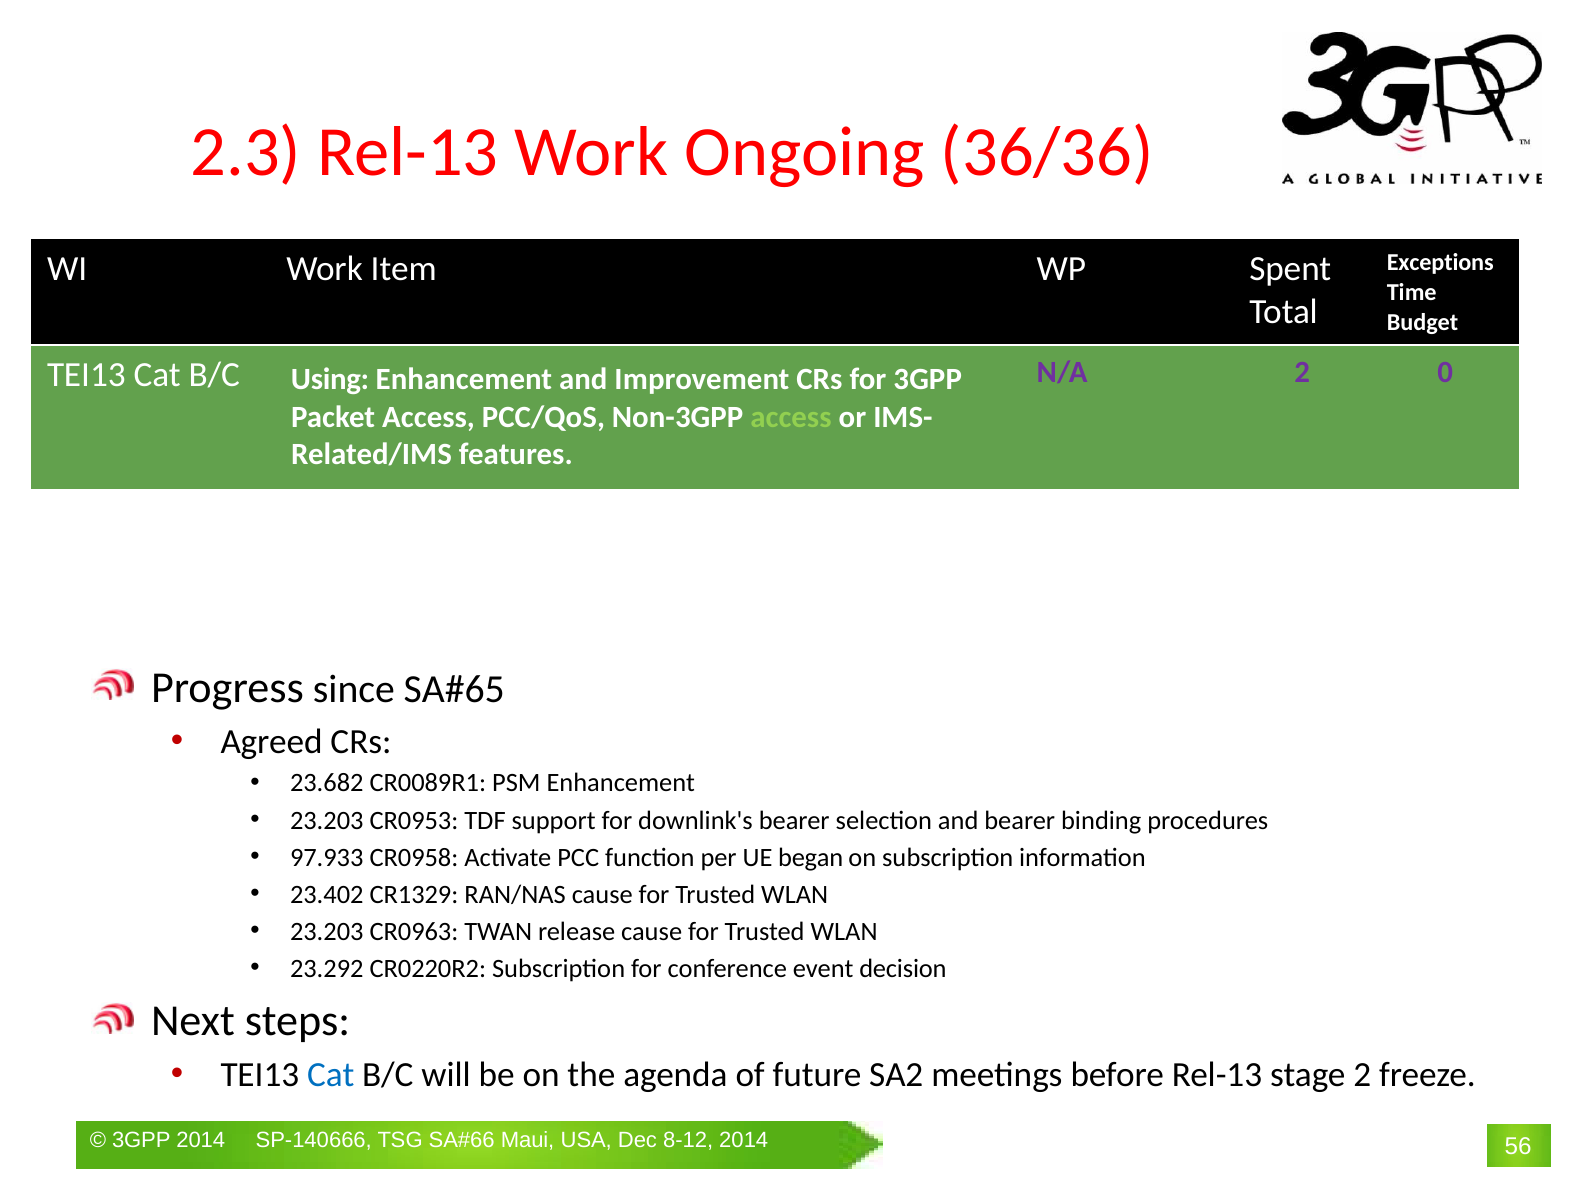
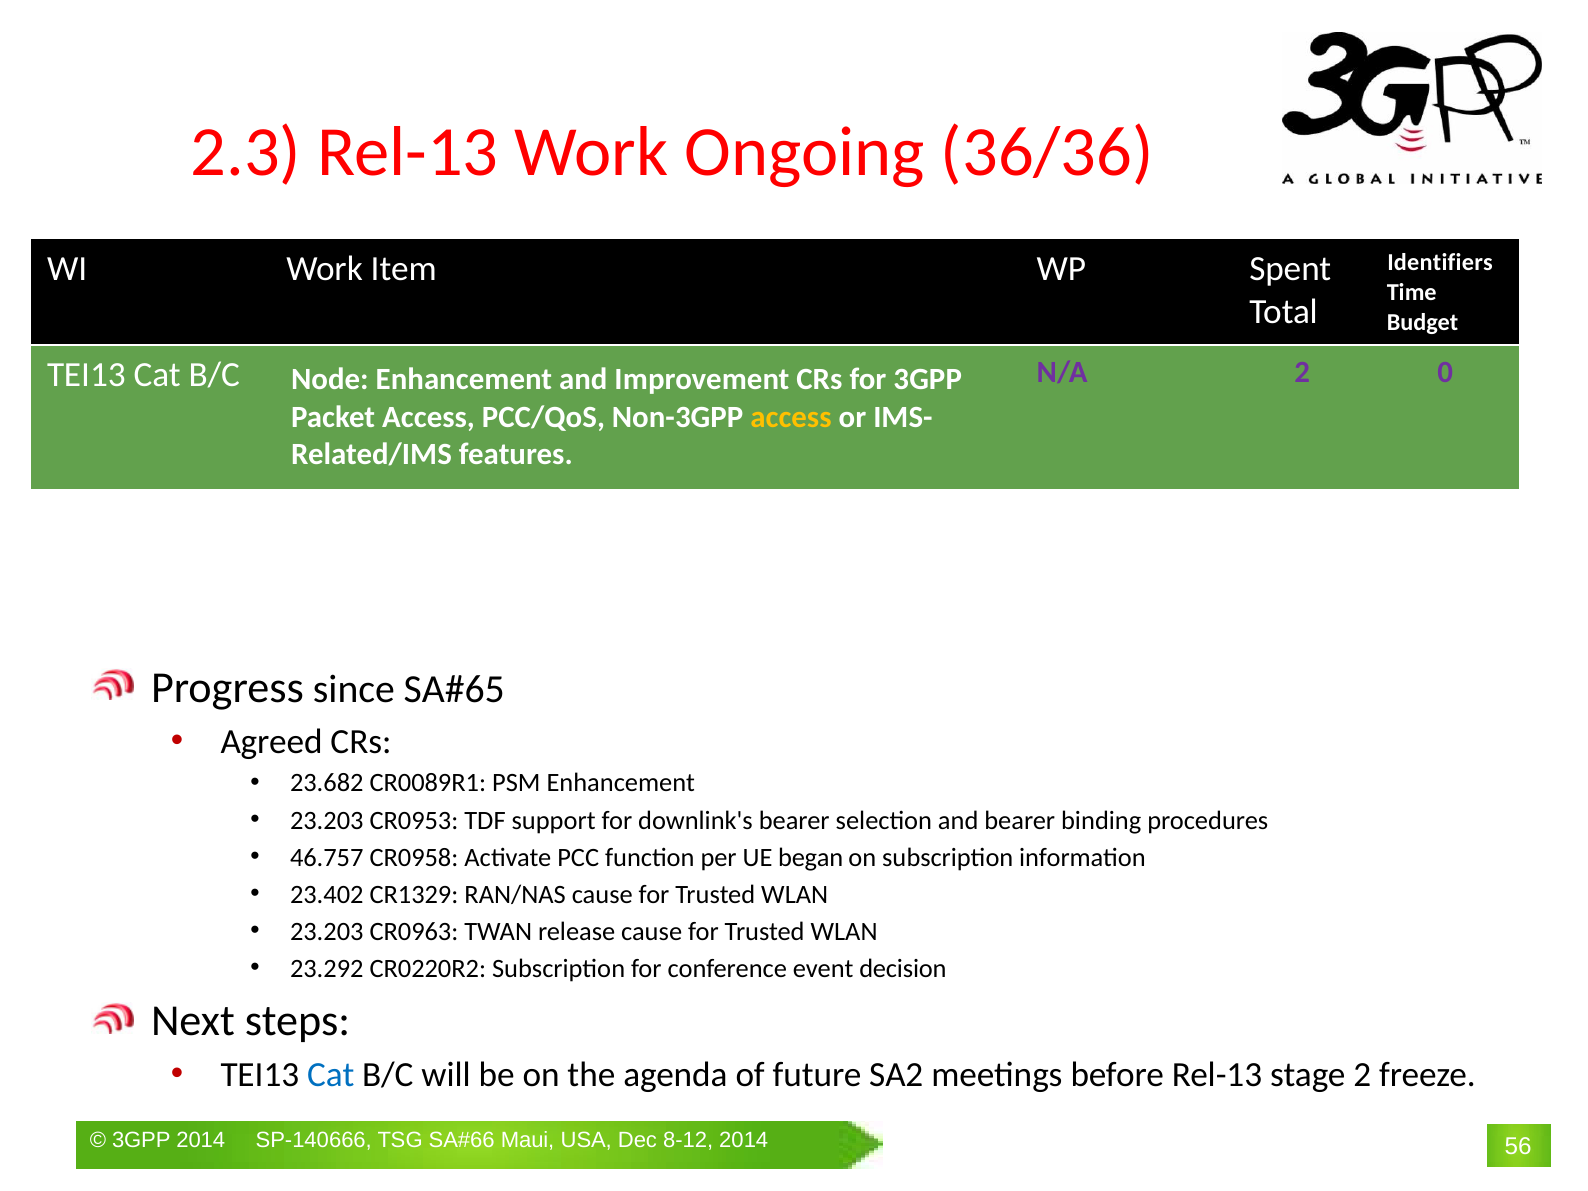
Exceptions: Exceptions -> Identifiers
Using: Using -> Node
access at (791, 417) colour: light green -> yellow
97.933: 97.933 -> 46.757
